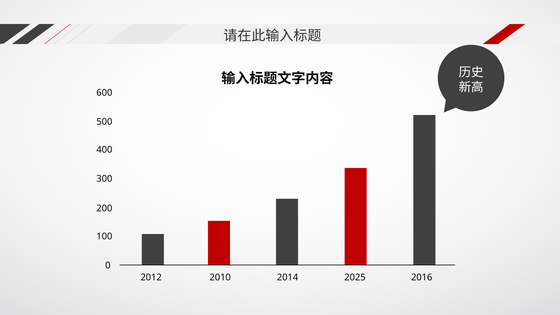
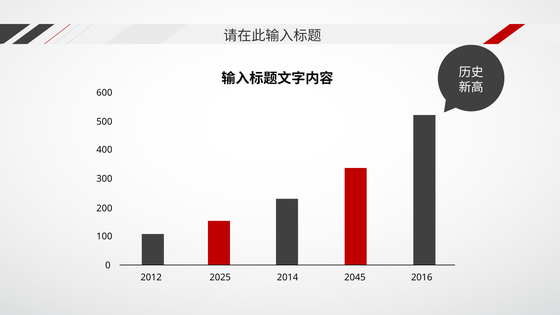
2010: 2010 -> 2025
2025: 2025 -> 2045
